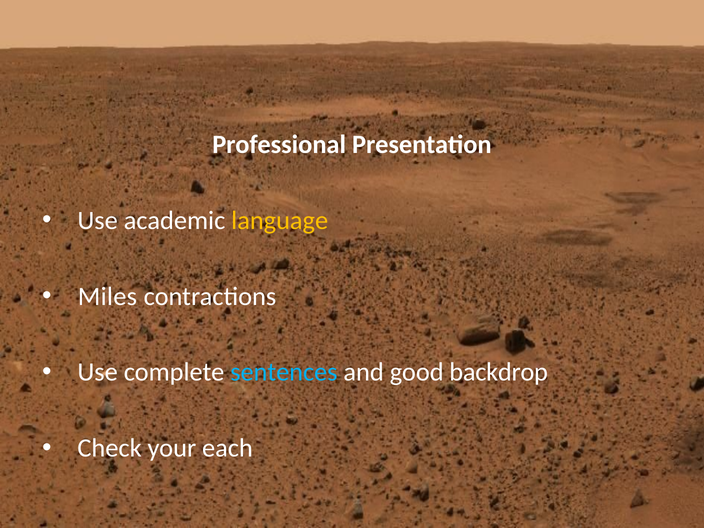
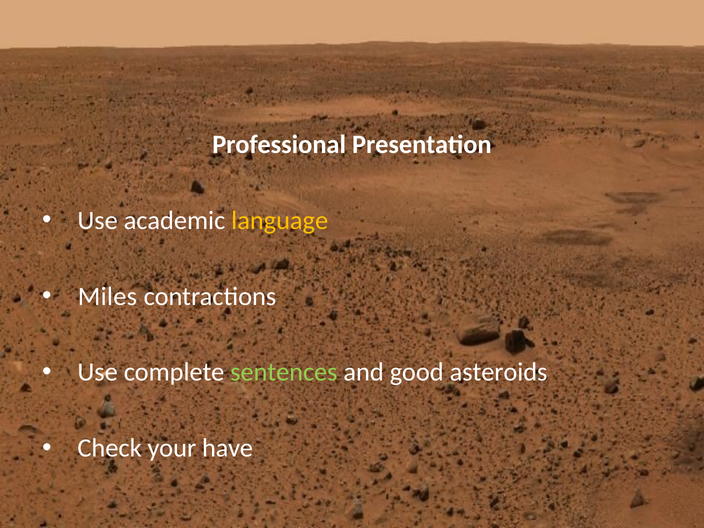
sentences colour: light blue -> light green
backdrop: backdrop -> asteroids
each: each -> have
